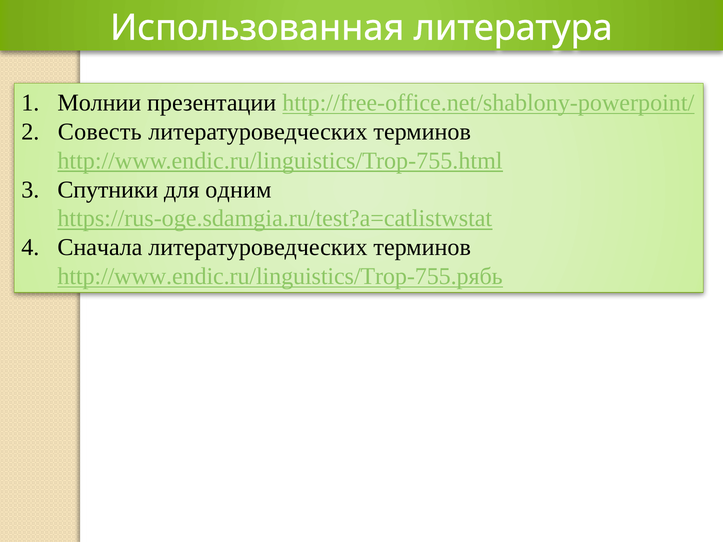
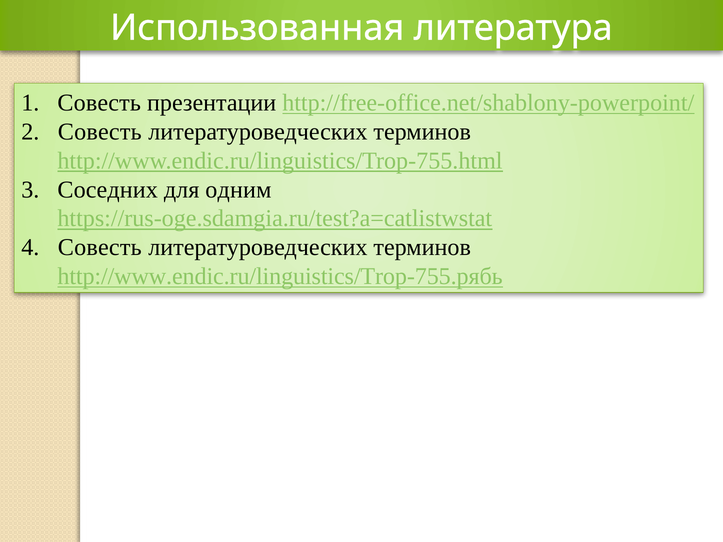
Молнии at (99, 103): Молнии -> Совесть
Спутники: Спутники -> Соседних
Сначала at (100, 248): Сначала -> Совесть
